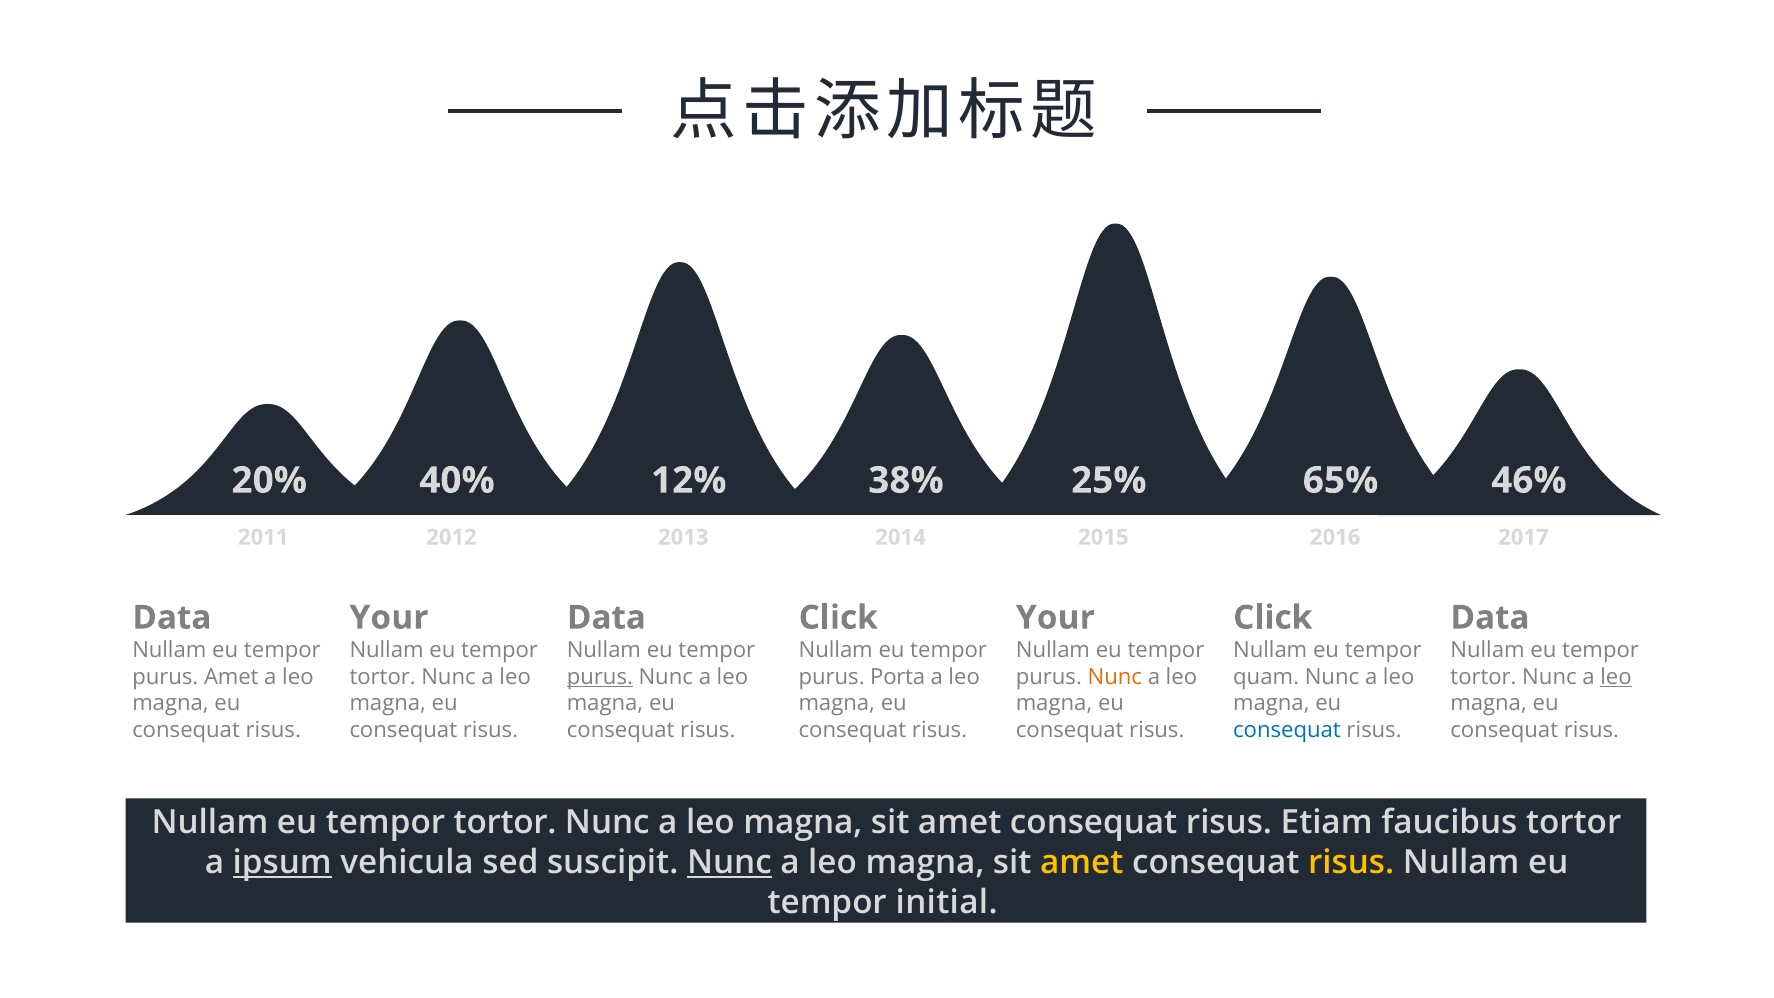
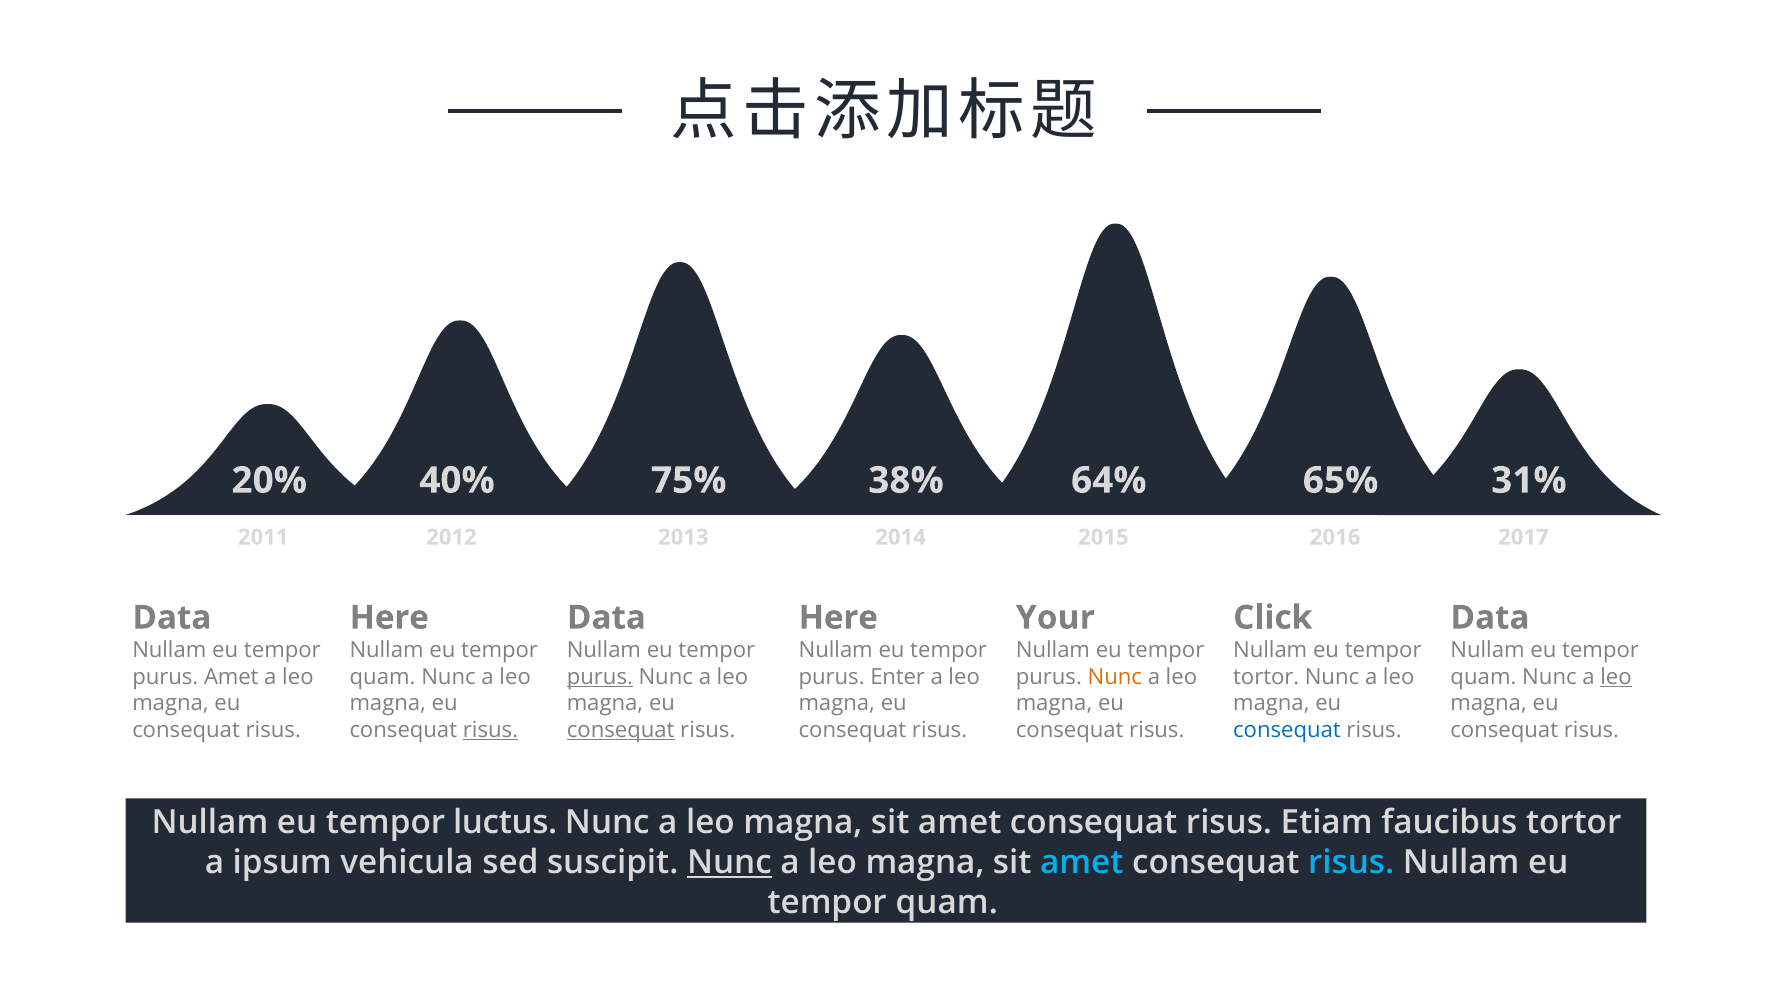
12%: 12% -> 75%
25%: 25% -> 64%
46%: 46% -> 31%
Your at (389, 618): Your -> Here
Click at (838, 618): Click -> Here
tortor at (383, 677): tortor -> quam
Porta: Porta -> Enter
quam at (1266, 677): quam -> tortor
tortor at (1483, 677): tortor -> quam
risus at (490, 730) underline: none -> present
consequat at (621, 730) underline: none -> present
tortor at (505, 823): tortor -> luctus
ipsum underline: present -> none
amet at (1082, 863) colour: yellow -> light blue
risus at (1351, 863) colour: yellow -> light blue
initial at (947, 903): initial -> quam
